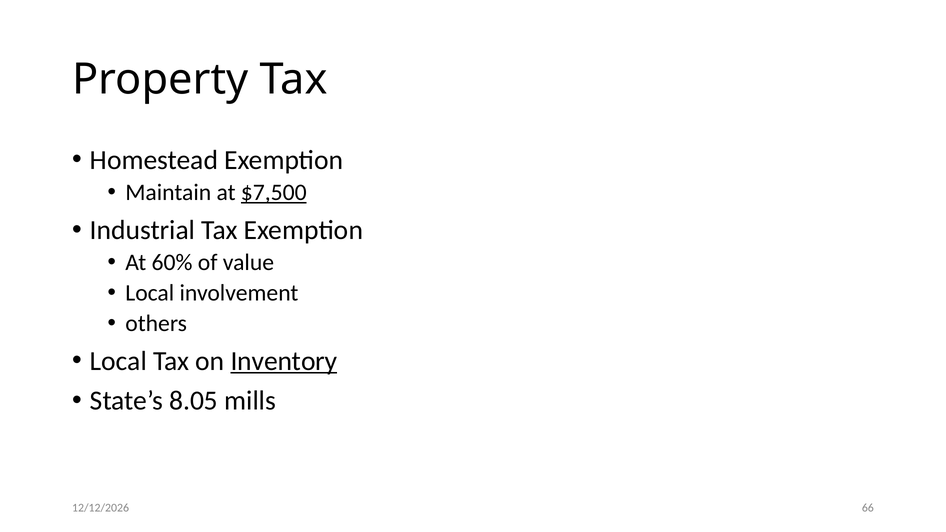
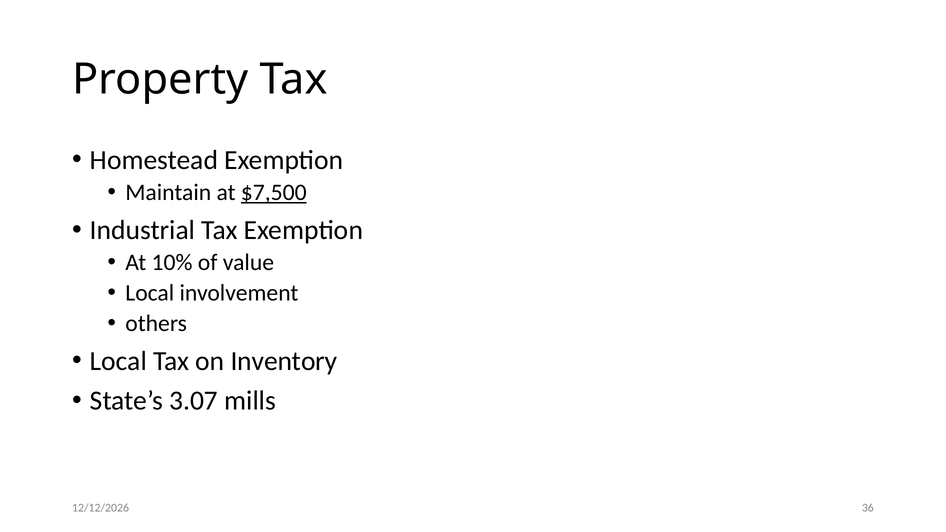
60%: 60% -> 10%
Inventory underline: present -> none
8.05: 8.05 -> 3.07
66: 66 -> 36
